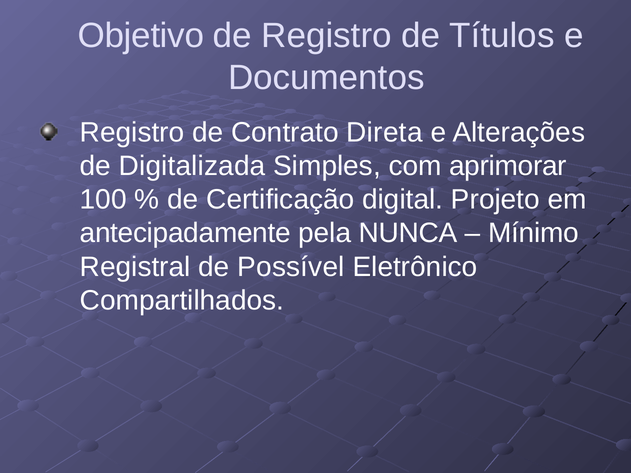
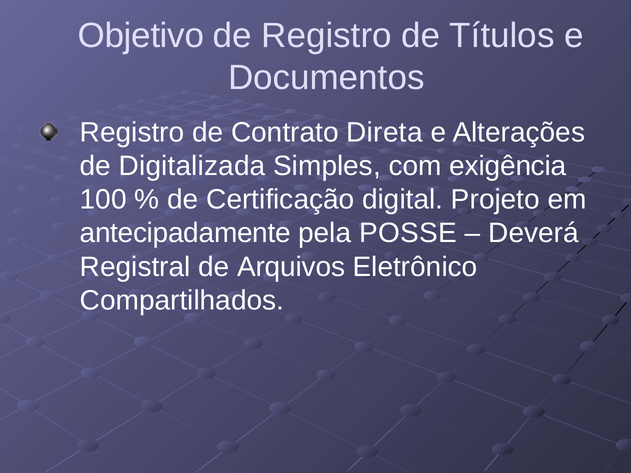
aprimorar: aprimorar -> exigência
NUNCA: NUNCA -> POSSE
Mínimo: Mínimo -> Deverá
Possível: Possível -> Arquivos
